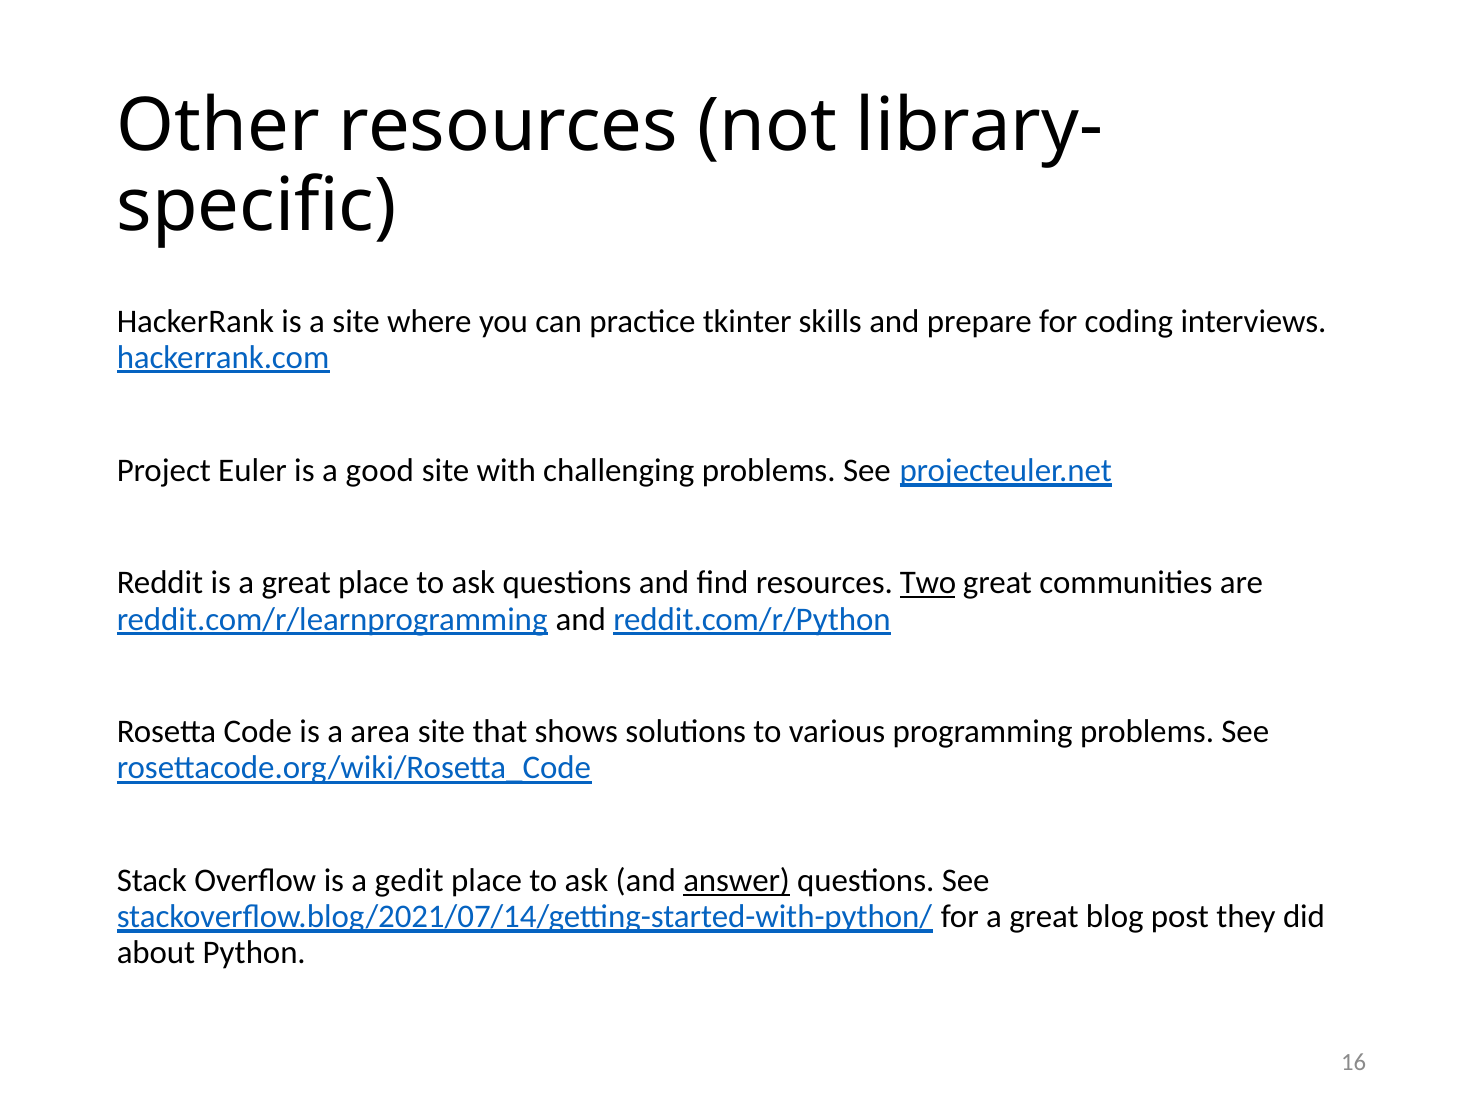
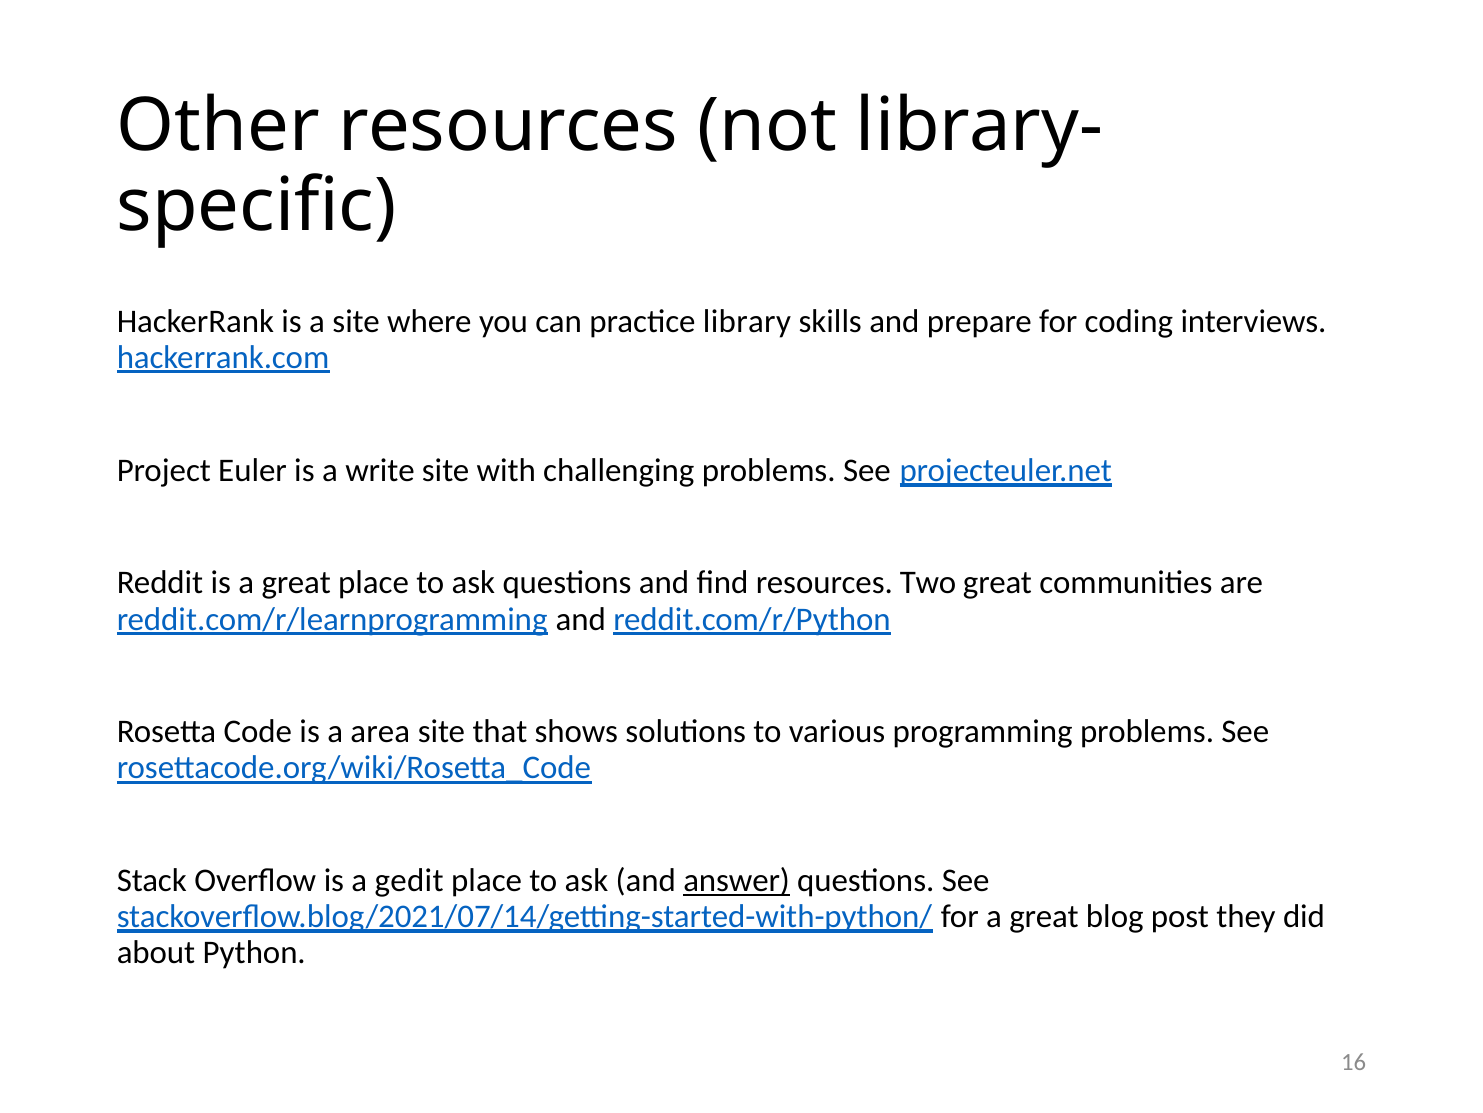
tkinter: tkinter -> library
good: good -> write
Two underline: present -> none
